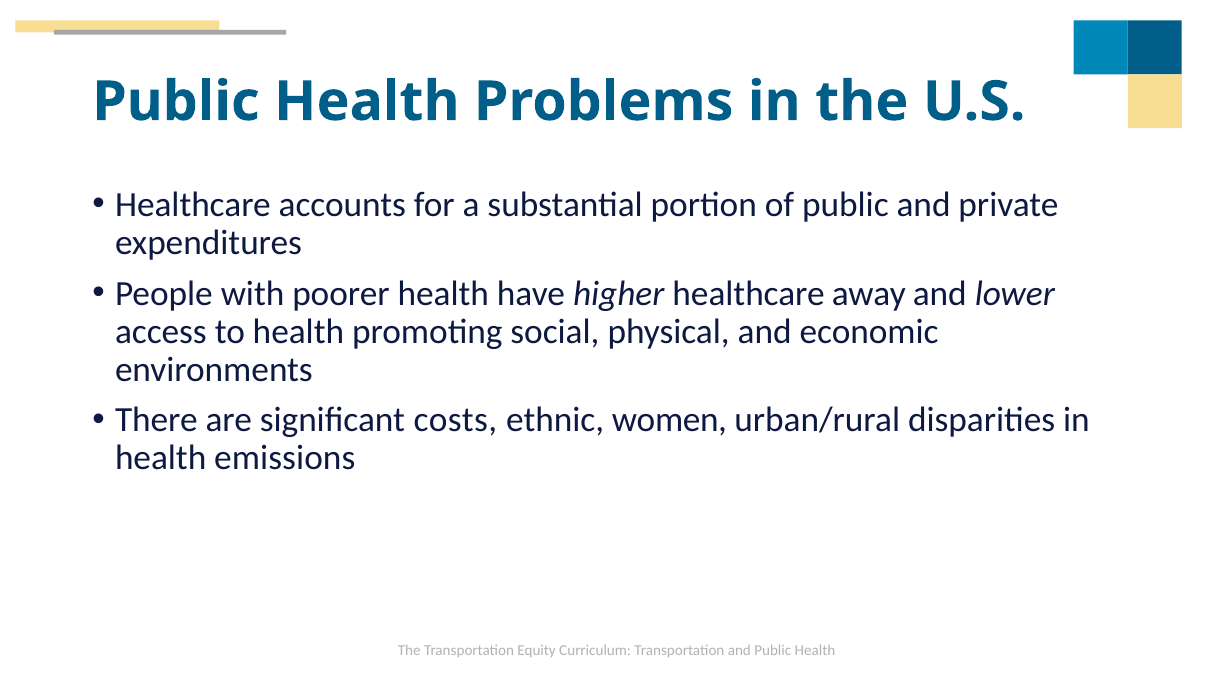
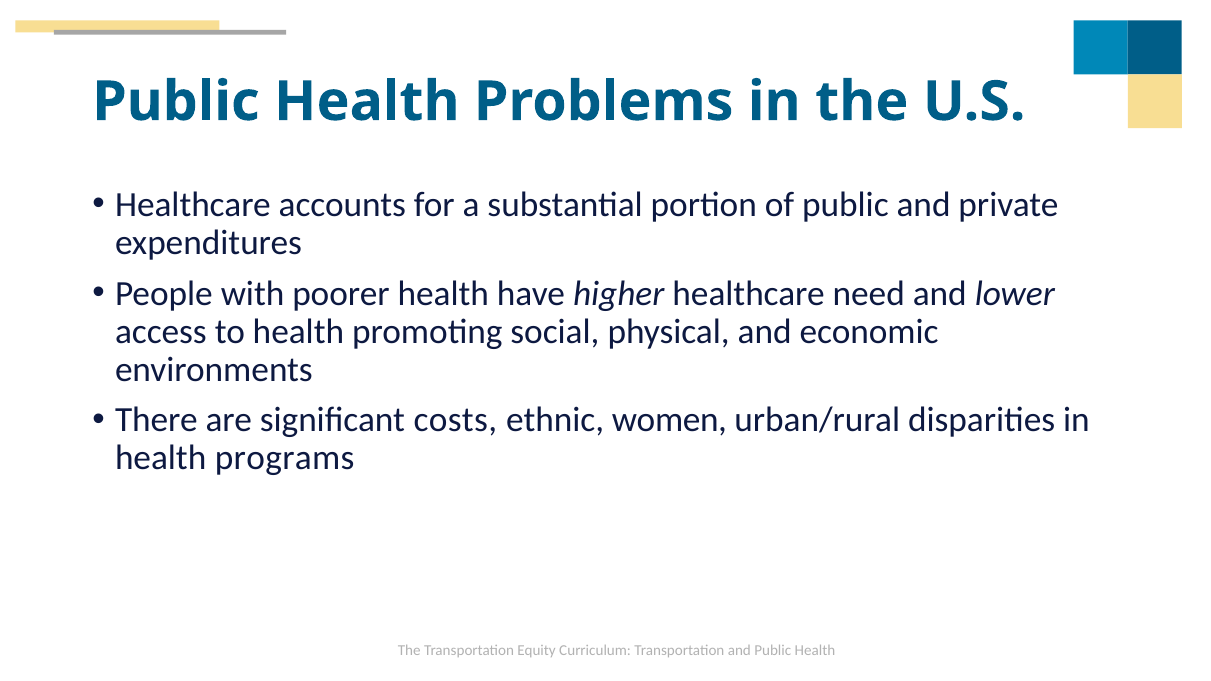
away: away -> need
emissions: emissions -> programs
